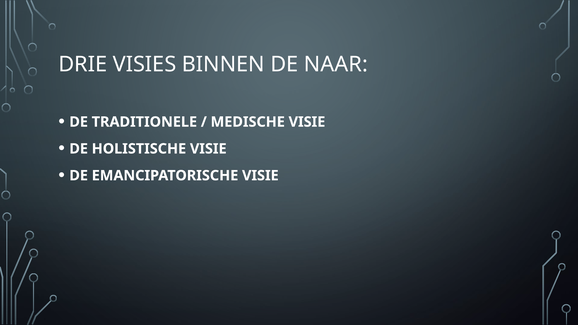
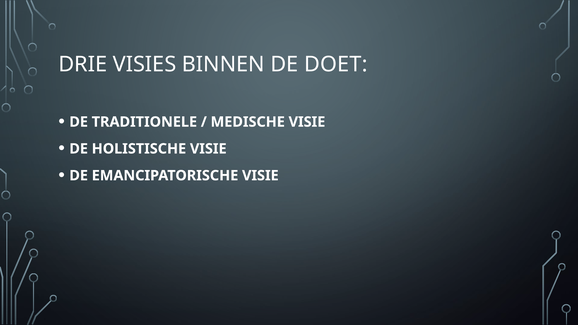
NAAR: NAAR -> DOET
